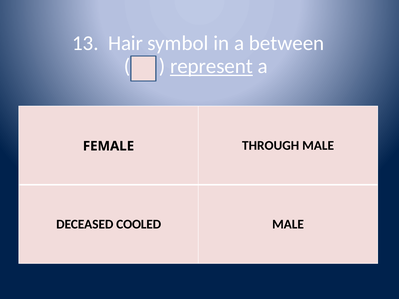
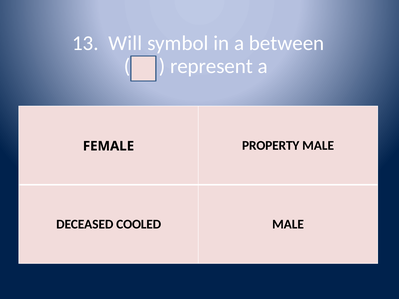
Hair: Hair -> Will
represent underline: present -> none
THROUGH: THROUGH -> PROPERTY
